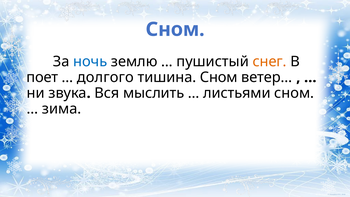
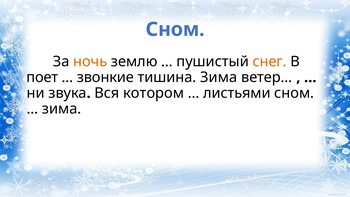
ночь colour: blue -> orange
долгого: долгого -> звонкие
тишина Сном: Сном -> Зима
мыслить: мыслить -> котором
